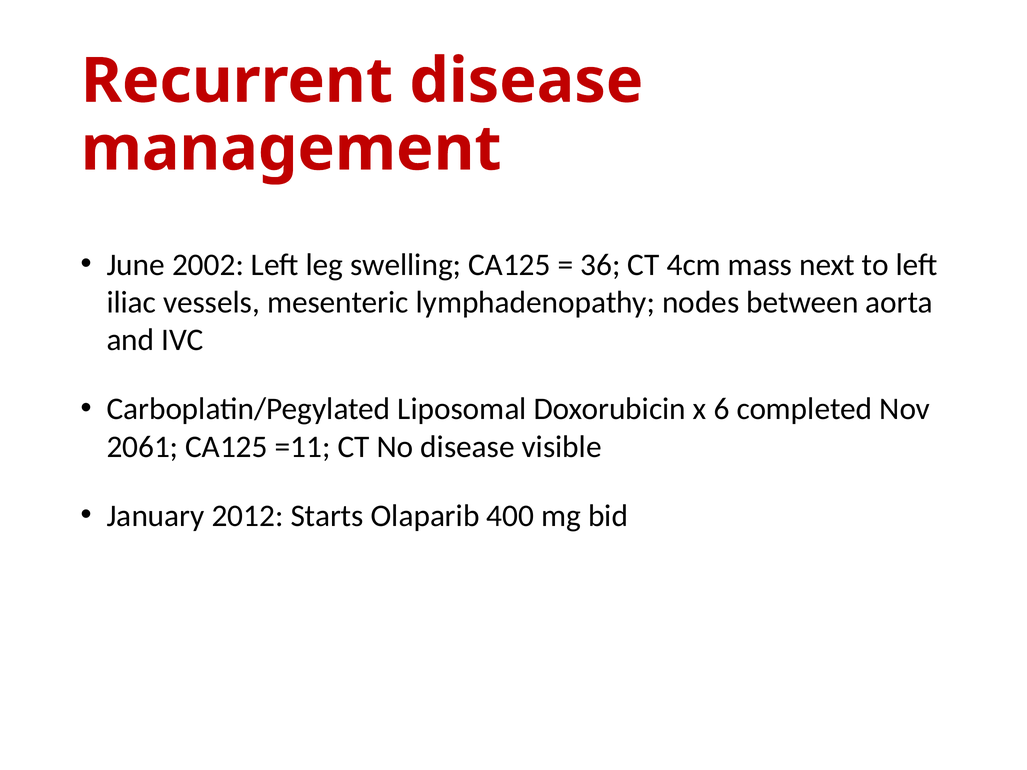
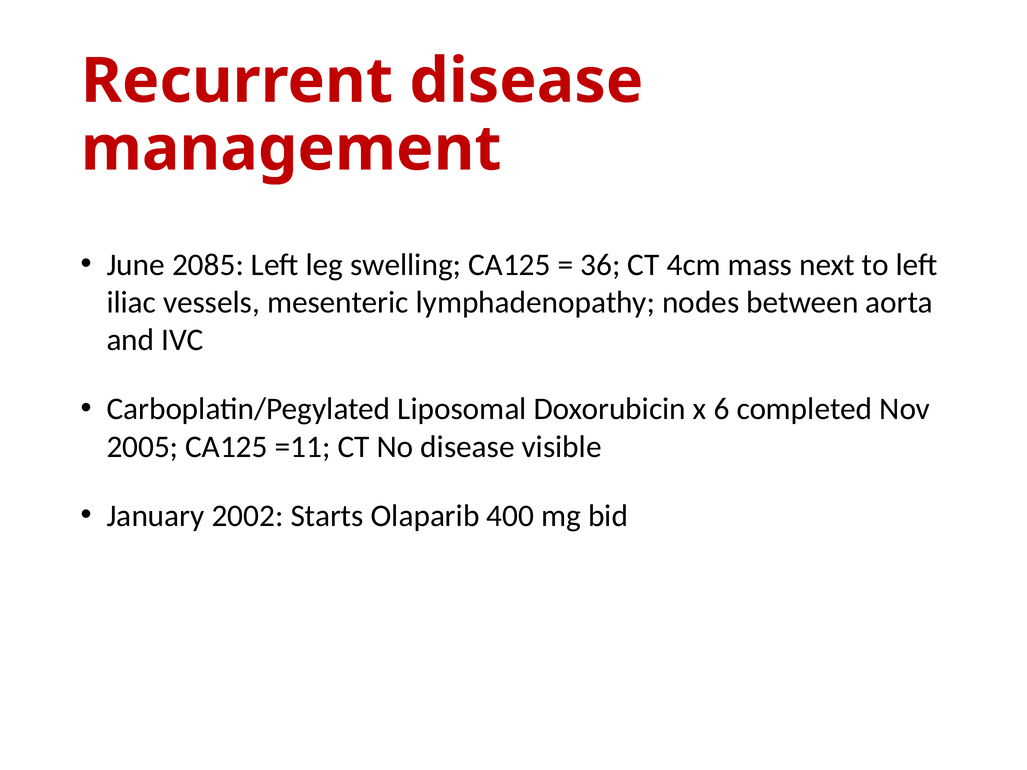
2002: 2002 -> 2085
2061: 2061 -> 2005
2012: 2012 -> 2002
